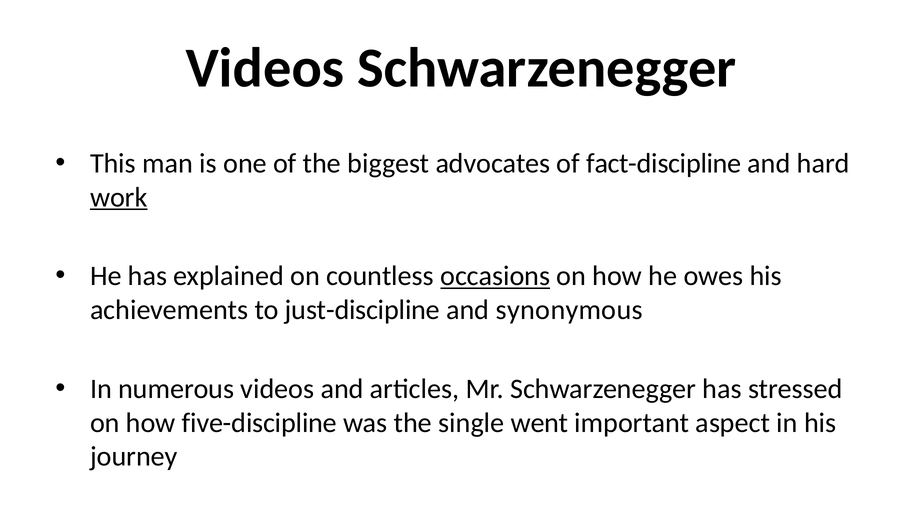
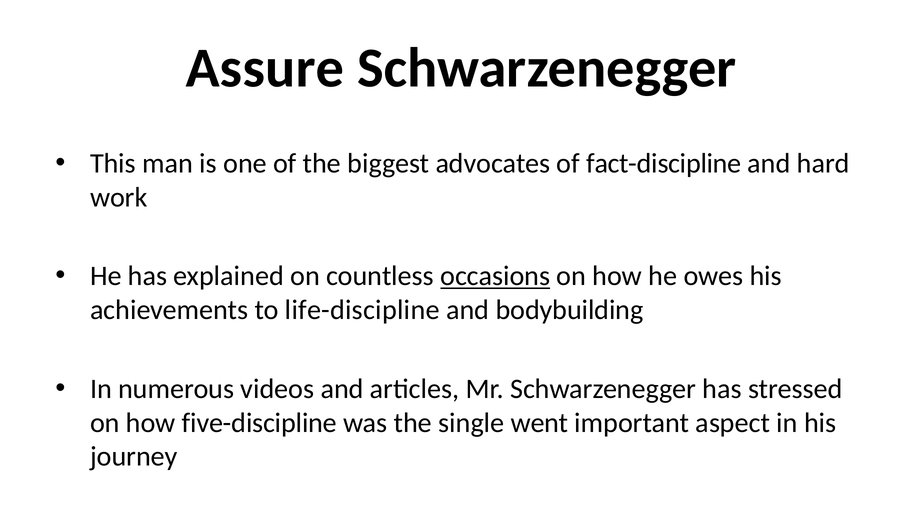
Videos at (265, 68): Videos -> Assure
work underline: present -> none
just-discipline: just-discipline -> life-discipline
synonymous: synonymous -> bodybuilding
